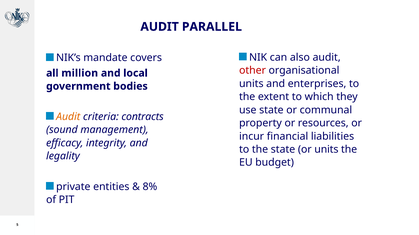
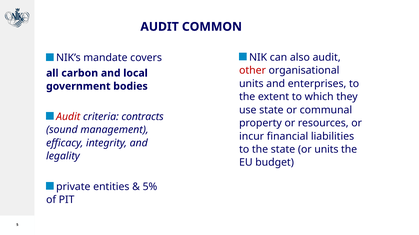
PARALLEL: PARALLEL -> COMMON
million: million -> carbon
Audit at (68, 117) colour: orange -> red
8%: 8% -> 5%
